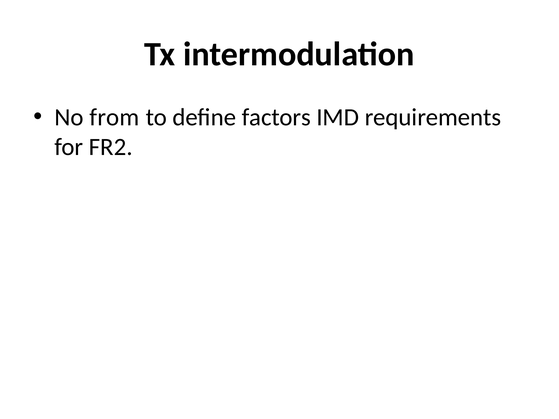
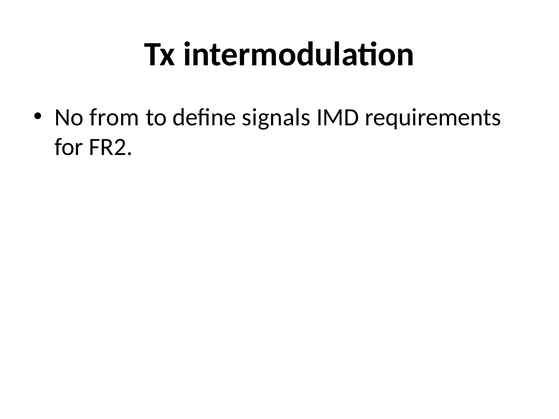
factors: factors -> signals
